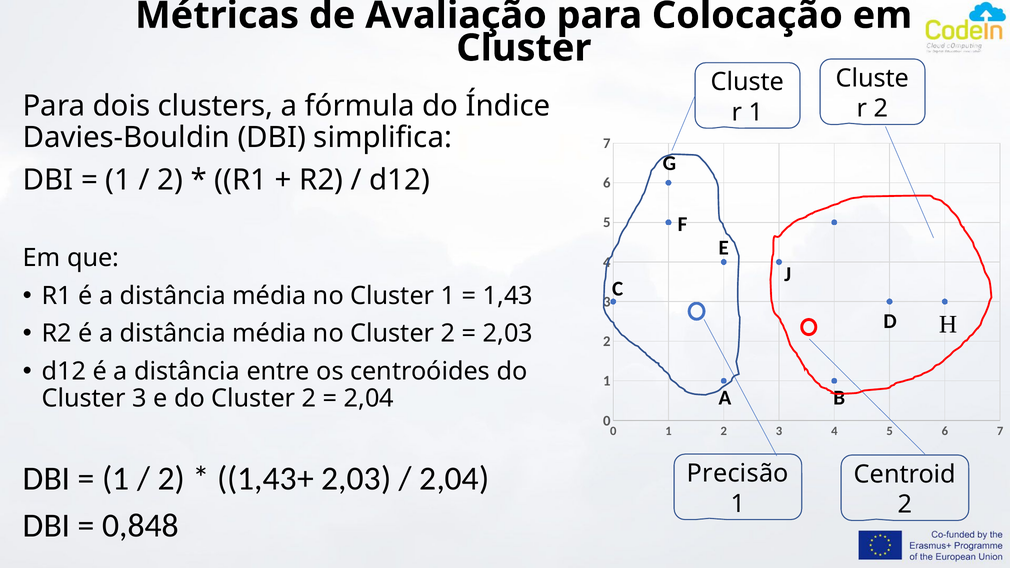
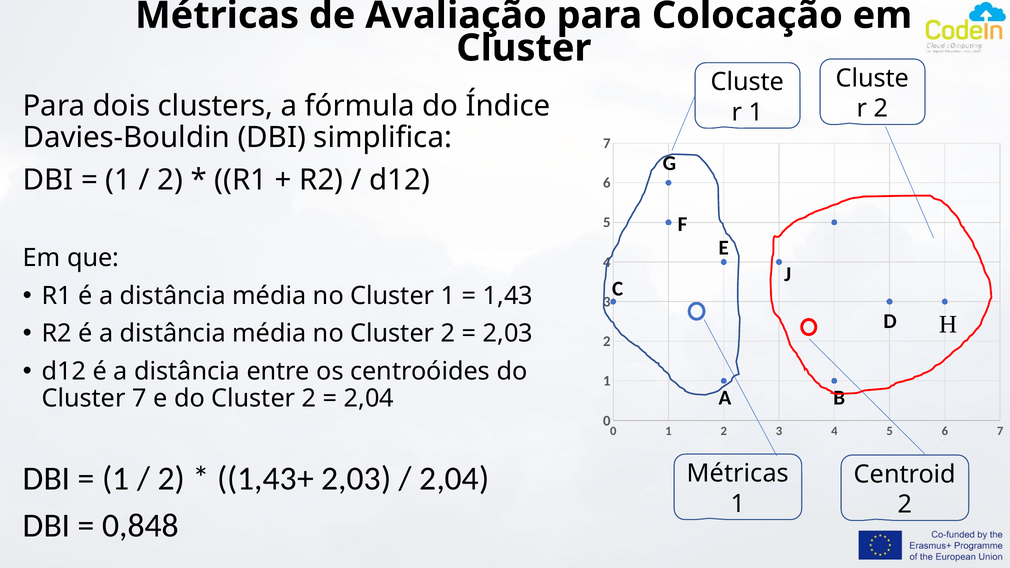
Cluster 3: 3 -> 7
Precisão at (738, 474): Precisão -> Métricas
